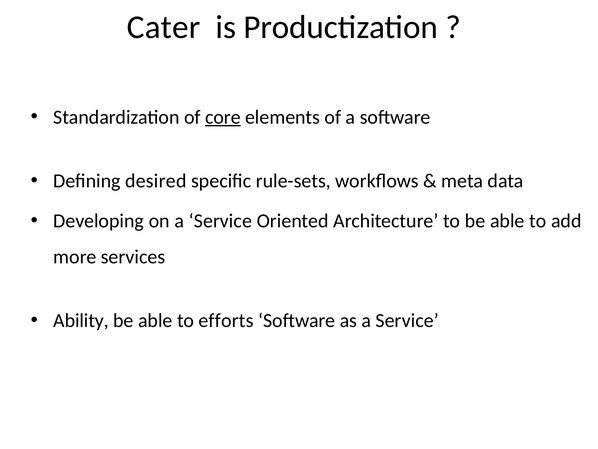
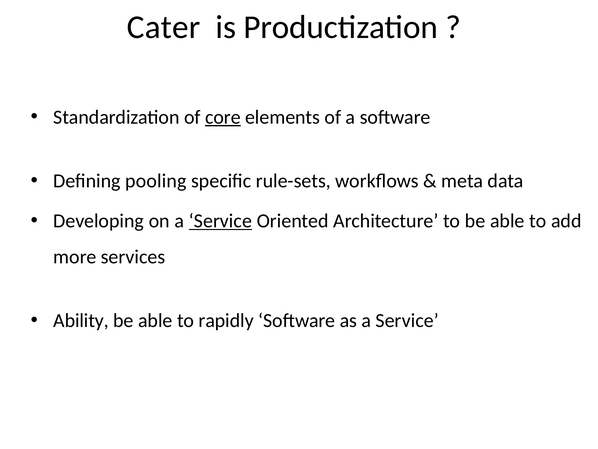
desired: desired -> pooling
Service at (220, 221) underline: none -> present
efforts: efforts -> rapidly
